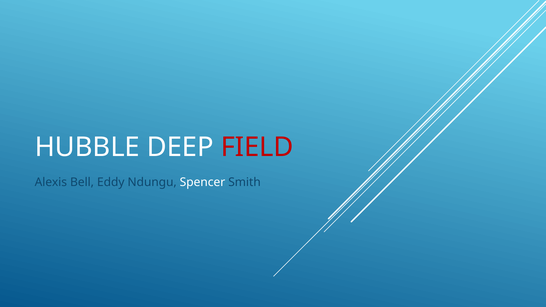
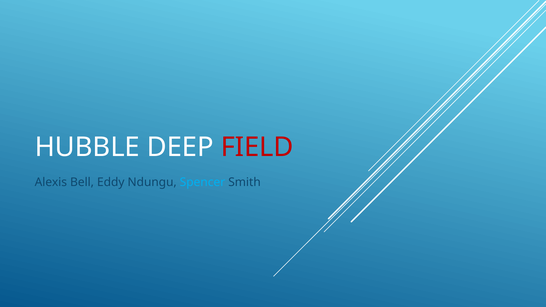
Spencer colour: white -> light blue
